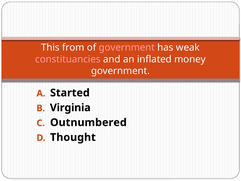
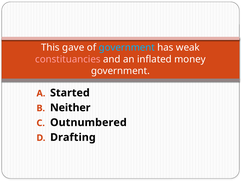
from: from -> gave
government at (127, 47) colour: pink -> light blue
Virginia: Virginia -> Neither
Thought: Thought -> Drafting
